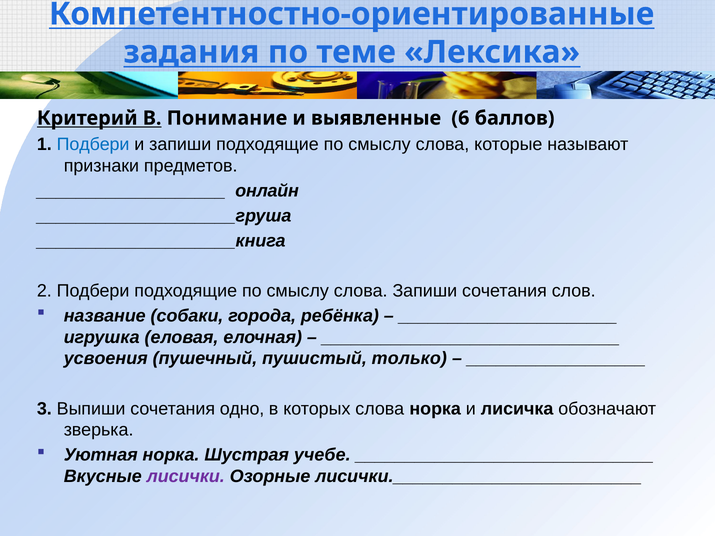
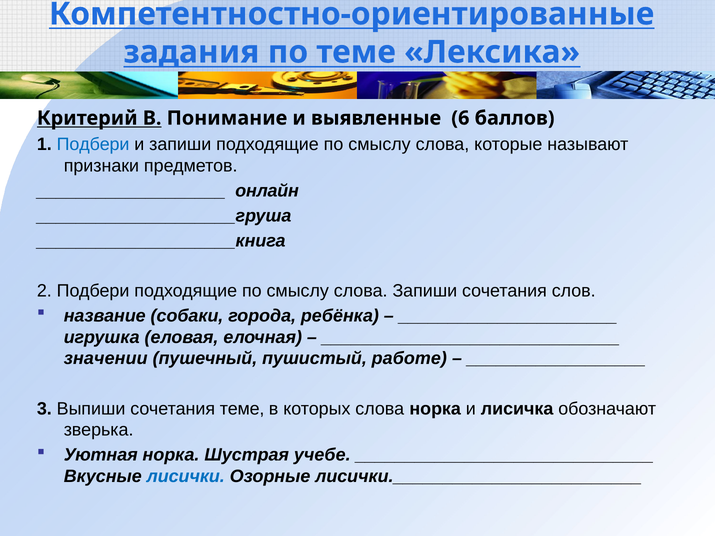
усвоения: усвоения -> значении
только: только -> работе
сочетания одно: одно -> теме
лисички colour: purple -> blue
